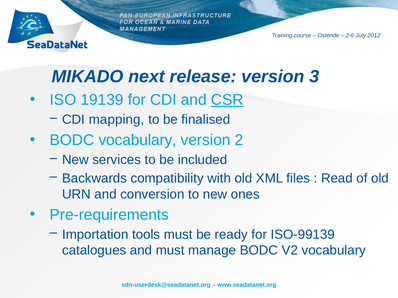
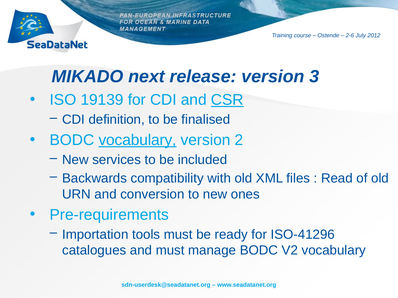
mapping: mapping -> definition
vocabulary at (138, 140) underline: none -> present
ISO-99139: ISO-99139 -> ISO-41296
